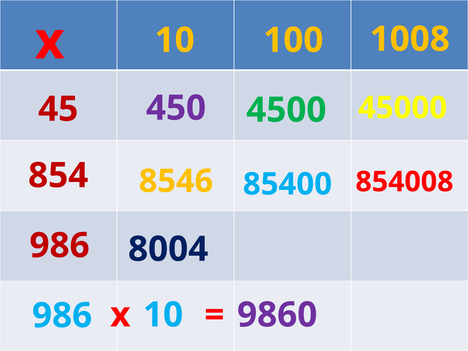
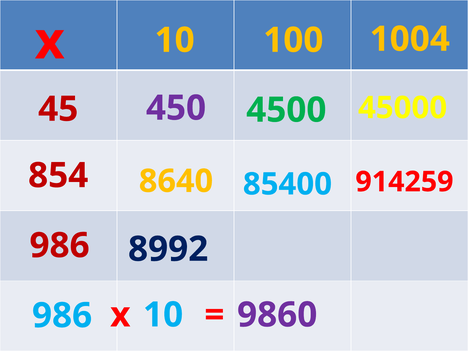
1008: 1008 -> 1004
8546: 8546 -> 8640
854008: 854008 -> 914259
8004: 8004 -> 8992
